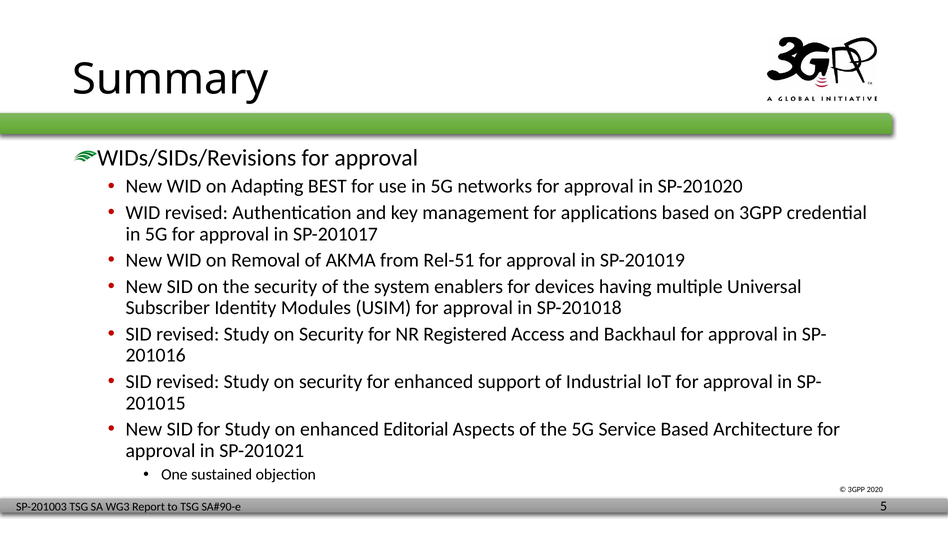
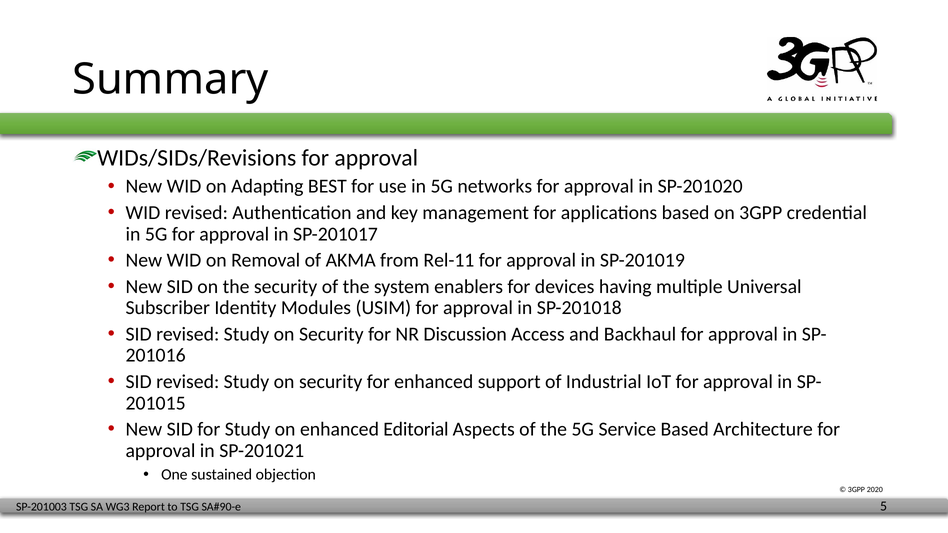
Rel-51: Rel-51 -> Rel-11
Registered: Registered -> Discussion
